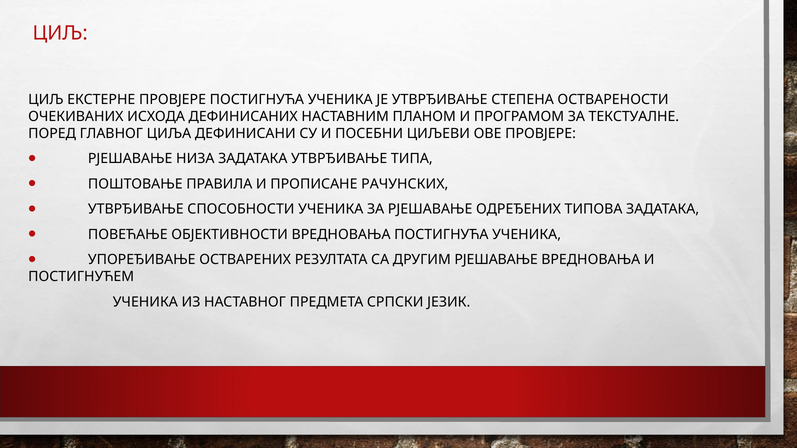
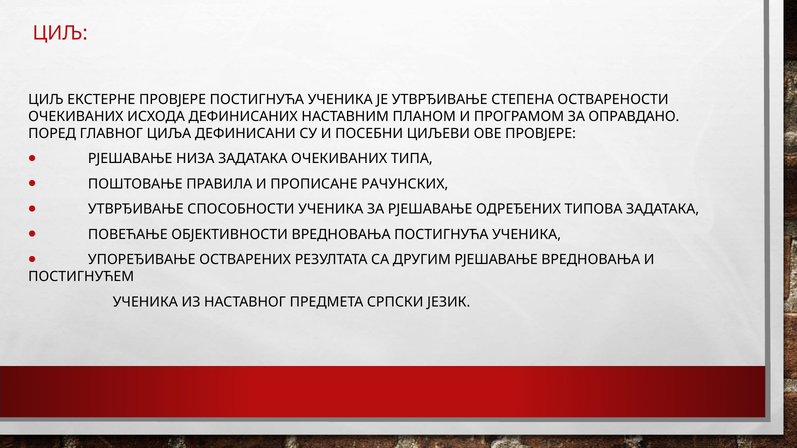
ТЕКСТУАЛНЕ: ТЕКСТУАЛНЕ -> ОПРАВДАНО
ЗАДАТАКА УТВРЂИВАЊЕ: УТВРЂИВАЊЕ -> ОЧЕКИВАНИХ
